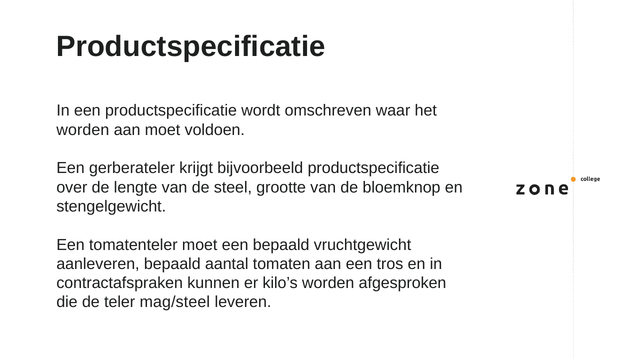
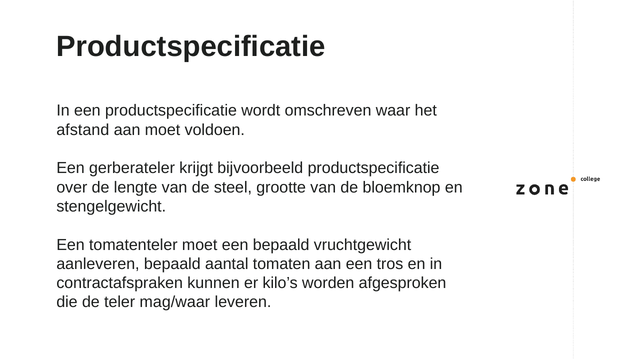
worden at (83, 130): worden -> afstand
mag/steel: mag/steel -> mag/waar
